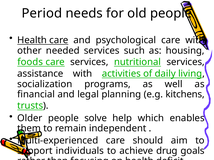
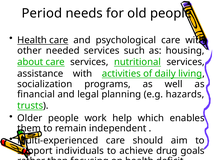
foods: foods -> about
kitchens: kitchens -> hazards
solve: solve -> work
